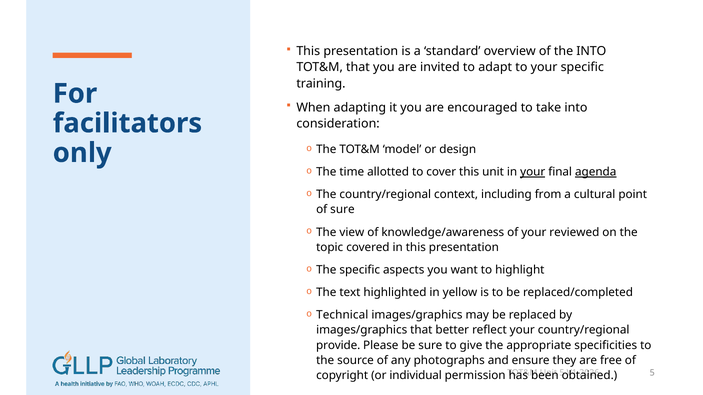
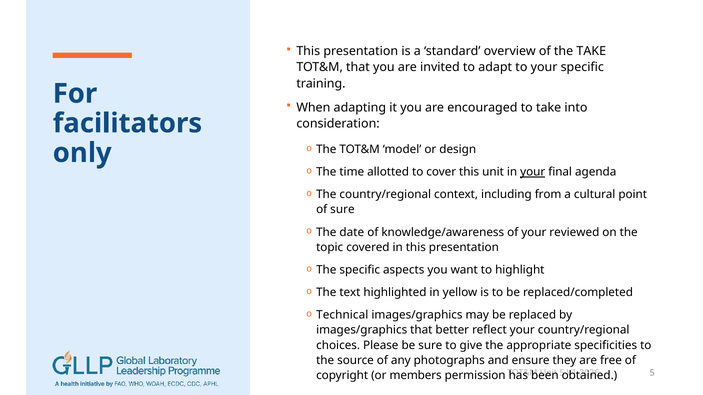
the INTO: INTO -> TAKE
agenda underline: present -> none
view: view -> date
provide: provide -> choices
individual: individual -> members
